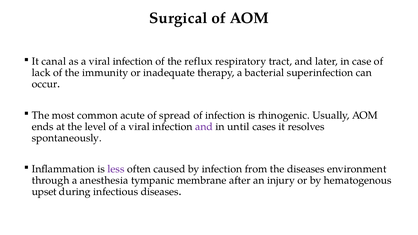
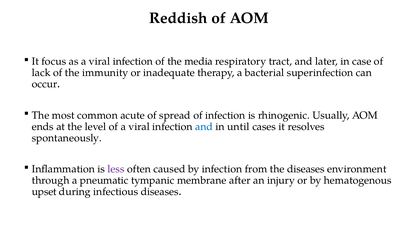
Surgical: Surgical -> Reddish
canal: canal -> focus
reflux: reflux -> media
and at (204, 127) colour: purple -> blue
anesthesia: anesthesia -> pneumatic
